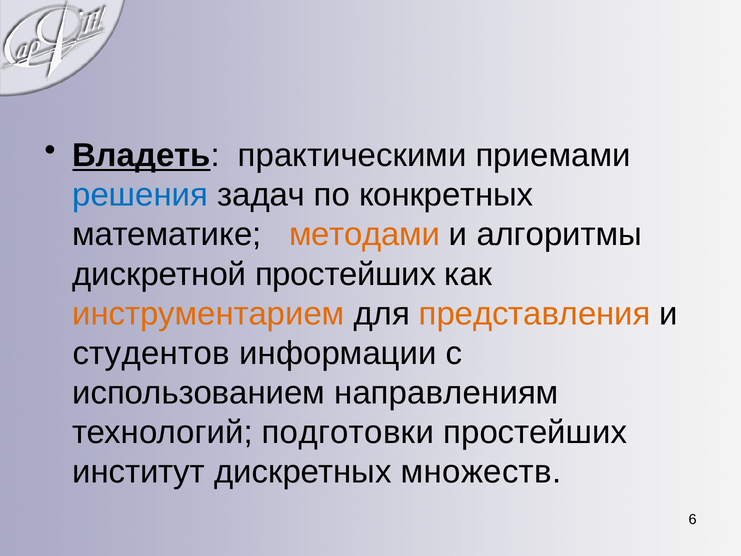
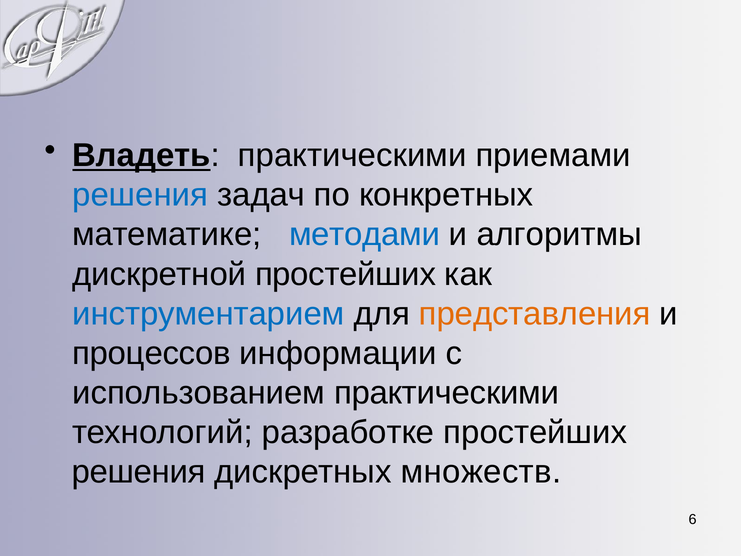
методами colour: orange -> blue
инструментарием colour: orange -> blue
студентов: студентов -> процессов
использованием направлениям: направлениям -> практическими
подготовки: подготовки -> разработке
институт at (139, 472): институт -> решения
